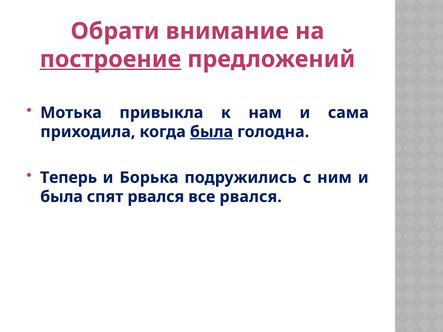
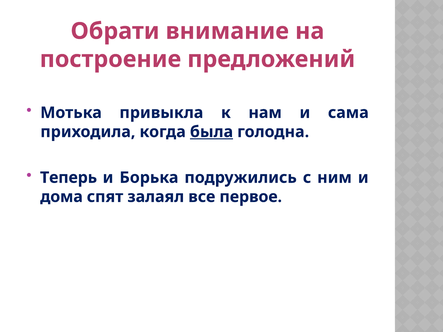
построение underline: present -> none
была at (62, 197): была -> дома
спят рвался: рвался -> залаял
все рвался: рвался -> первое
